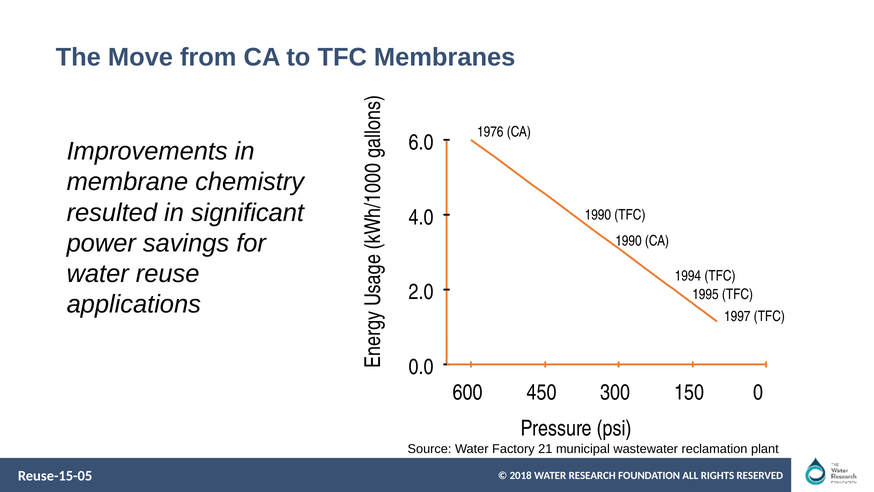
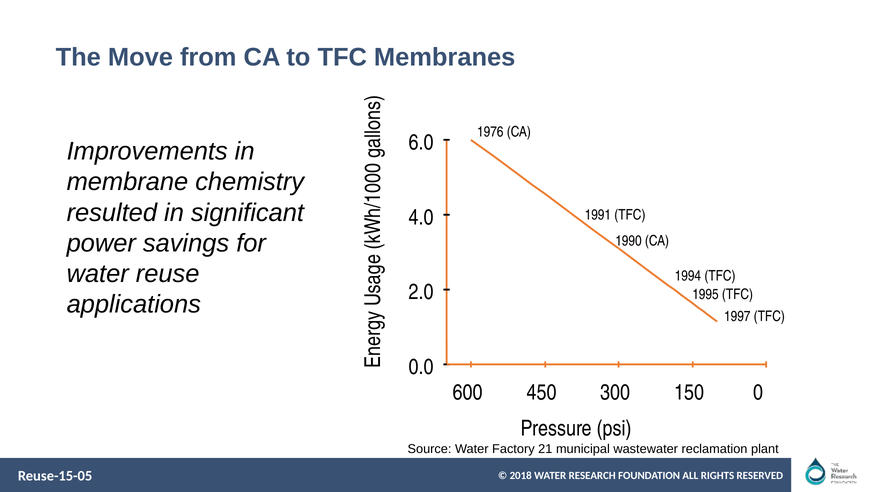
1990 at (598, 215): 1990 -> 1991
